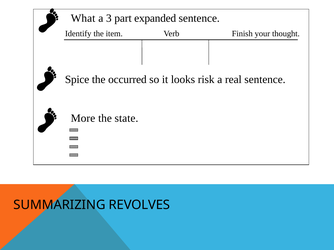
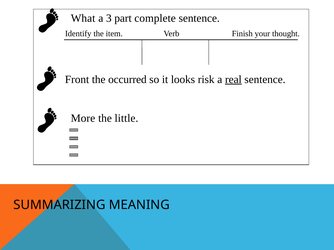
expanded: expanded -> complete
Spice: Spice -> Front
real underline: none -> present
state: state -> little
REVOLVES: REVOLVES -> MEANING
